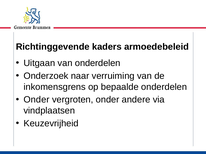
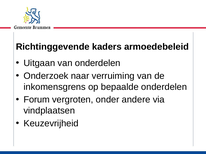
Onder at (36, 100): Onder -> Forum
